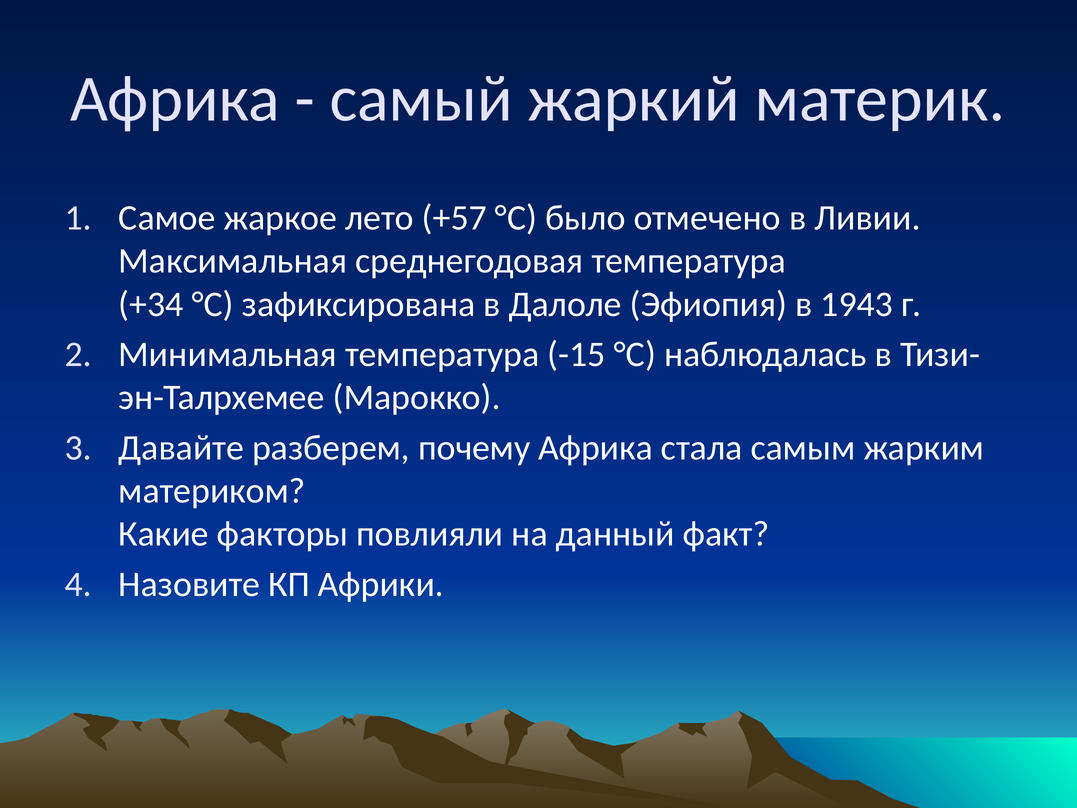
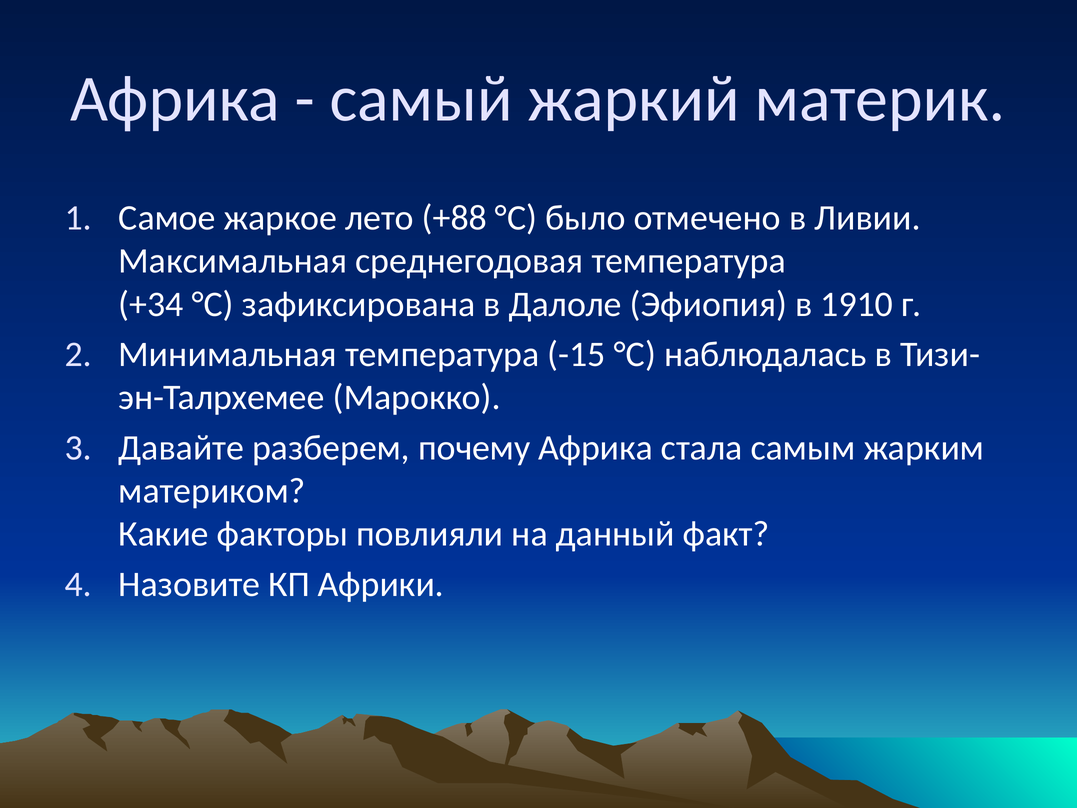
+57: +57 -> +88
1943: 1943 -> 1910
